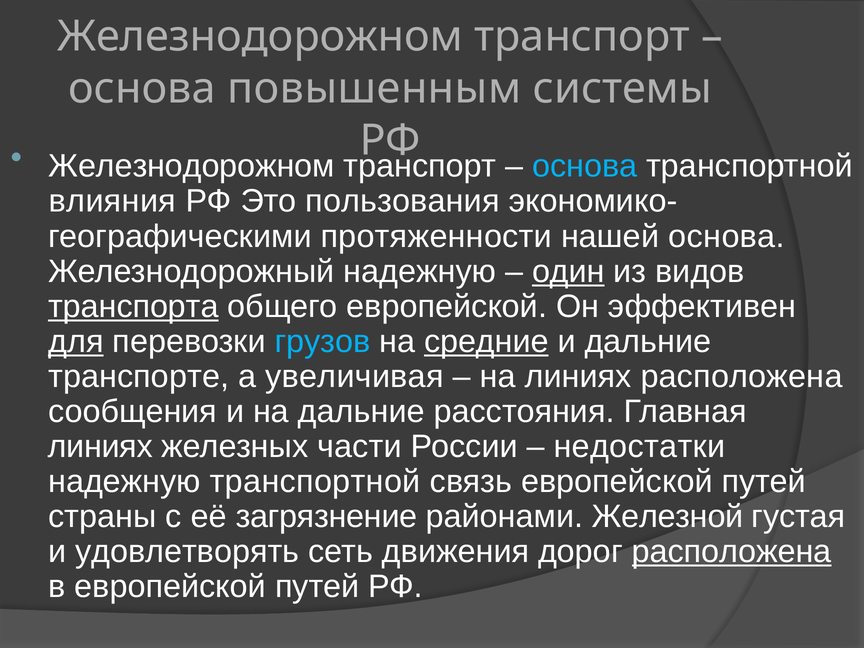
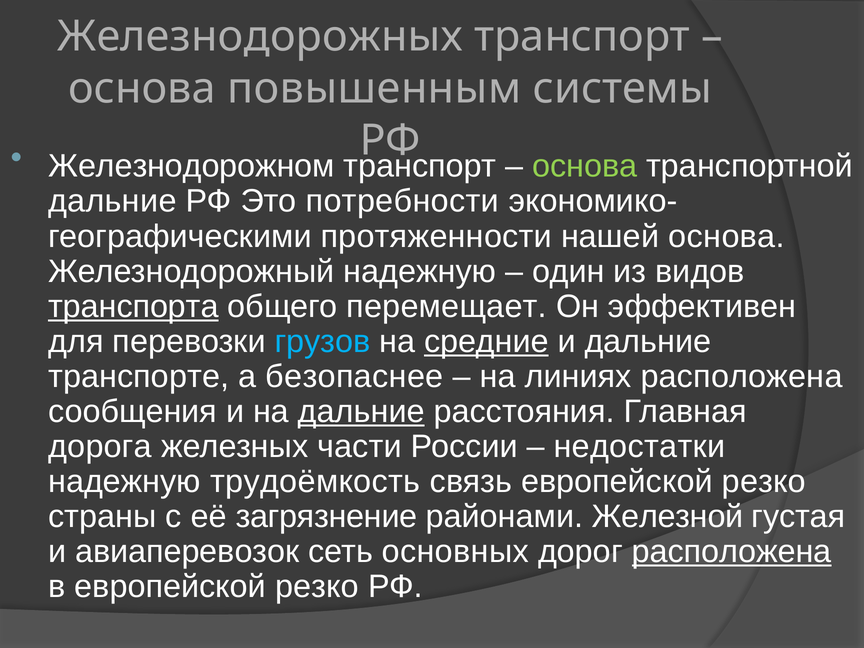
Железнодорожном at (260, 37): Железнодорожном -> Железнодорожных
основа at (585, 166) colour: light blue -> light green
влияния at (112, 201): влияния -> дальние
пользования: пользования -> потребности
один underline: present -> none
общего европейской: европейской -> перемещает
для underline: present -> none
увеличивая: увеличивая -> безопаснее
дальние at (361, 412) underline: none -> present
линиях at (100, 447): линиях -> дорога
надежную транспортной: транспортной -> трудоёмкость
связь европейской путей: путей -> резко
удовлетворять: удовлетворять -> авиаперевозок
движения: движения -> основных
в европейской путей: путей -> резко
